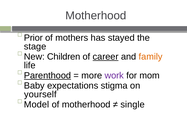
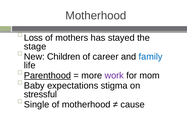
Prior: Prior -> Loss
career underline: present -> none
family colour: orange -> blue
yourself: yourself -> stressful
Model: Model -> Single
single: single -> cause
